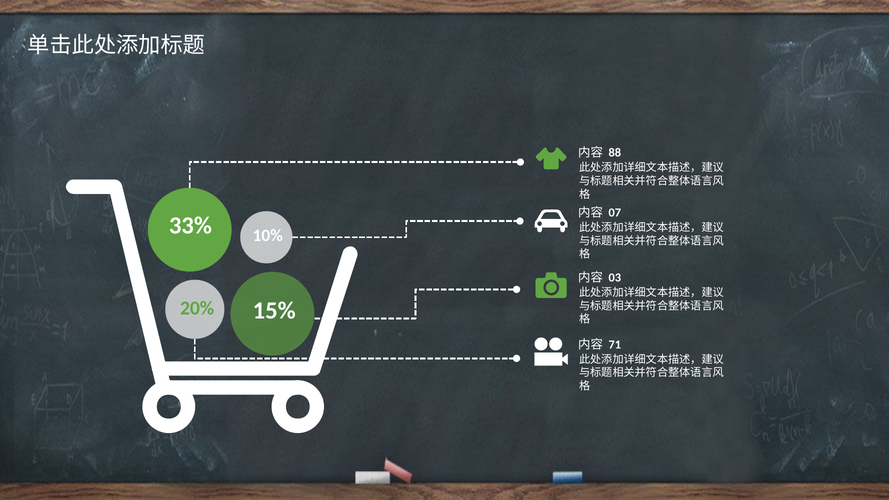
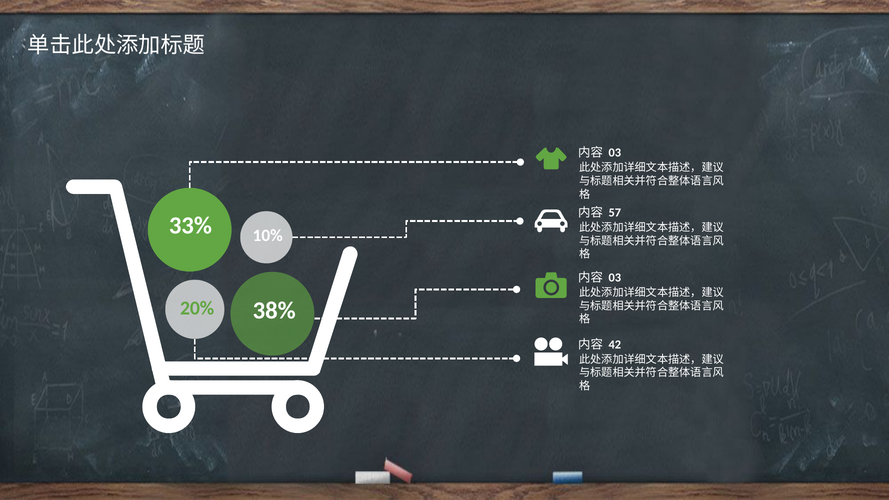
88 at (615, 153): 88 -> 03
07: 07 -> 57
15%: 15% -> 38%
71: 71 -> 42
